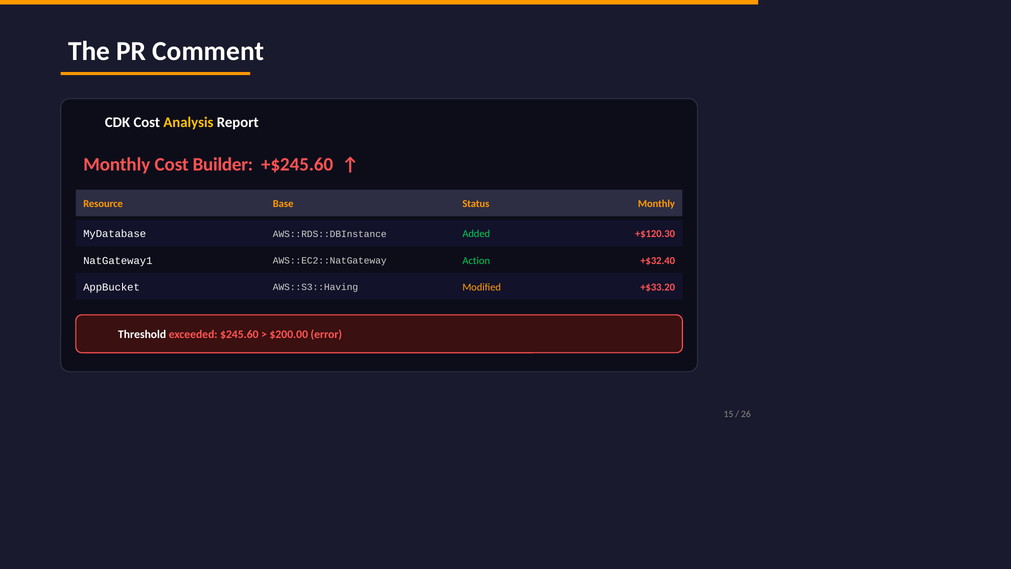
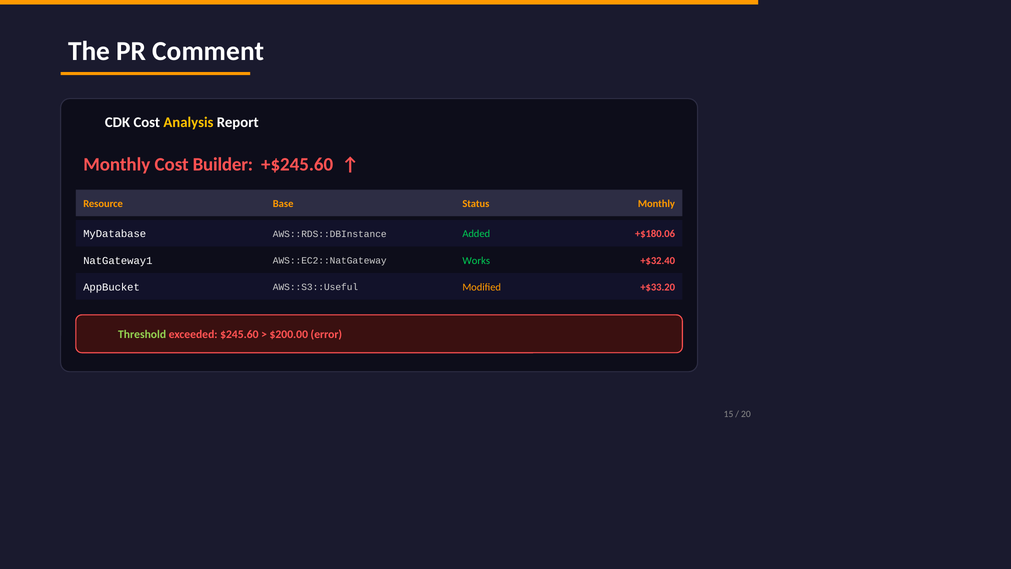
+$120.30: +$120.30 -> +$180.06
Action: Action -> Works
AWS::S3::Having: AWS::S3::Having -> AWS::S3::Useful
Threshold colour: white -> light green
26: 26 -> 20
